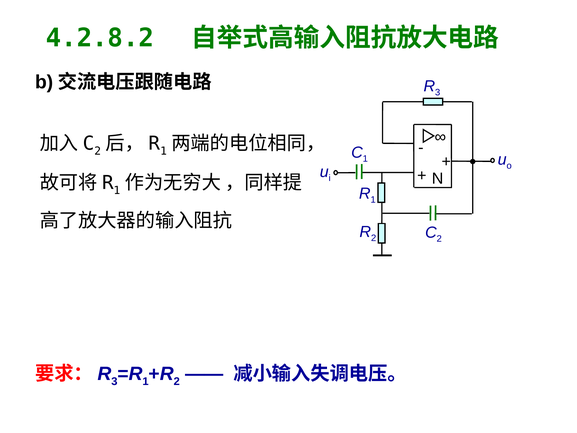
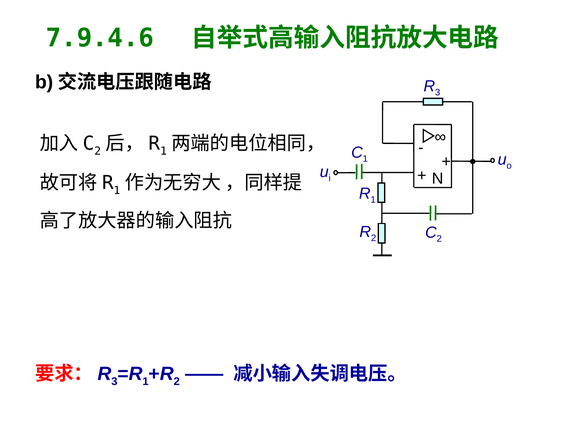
4.2.8.2: 4.2.8.2 -> 7.9.4.6
